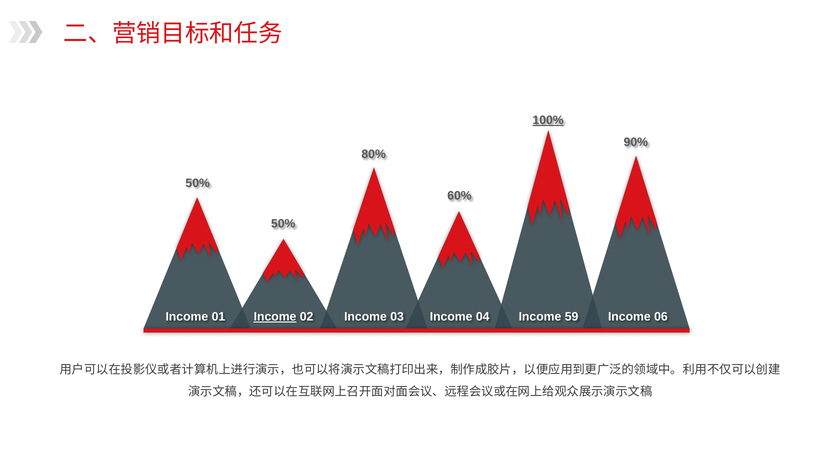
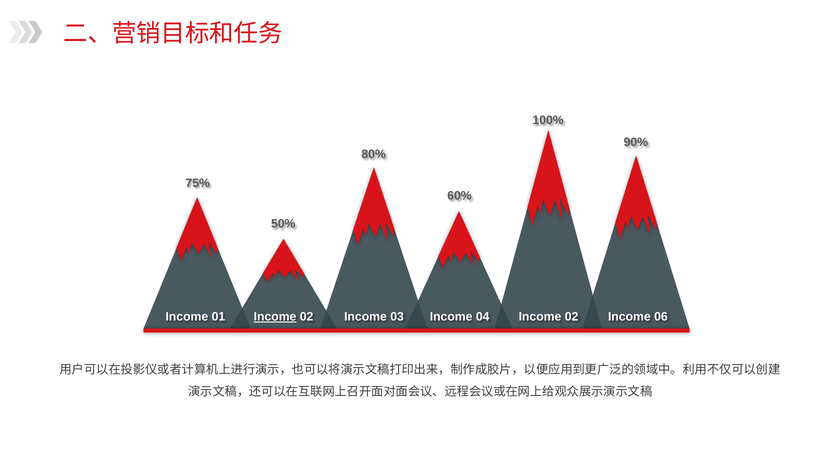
100% underline: present -> none
50% at (198, 183): 50% -> 75%
04 Income 59: 59 -> 02
